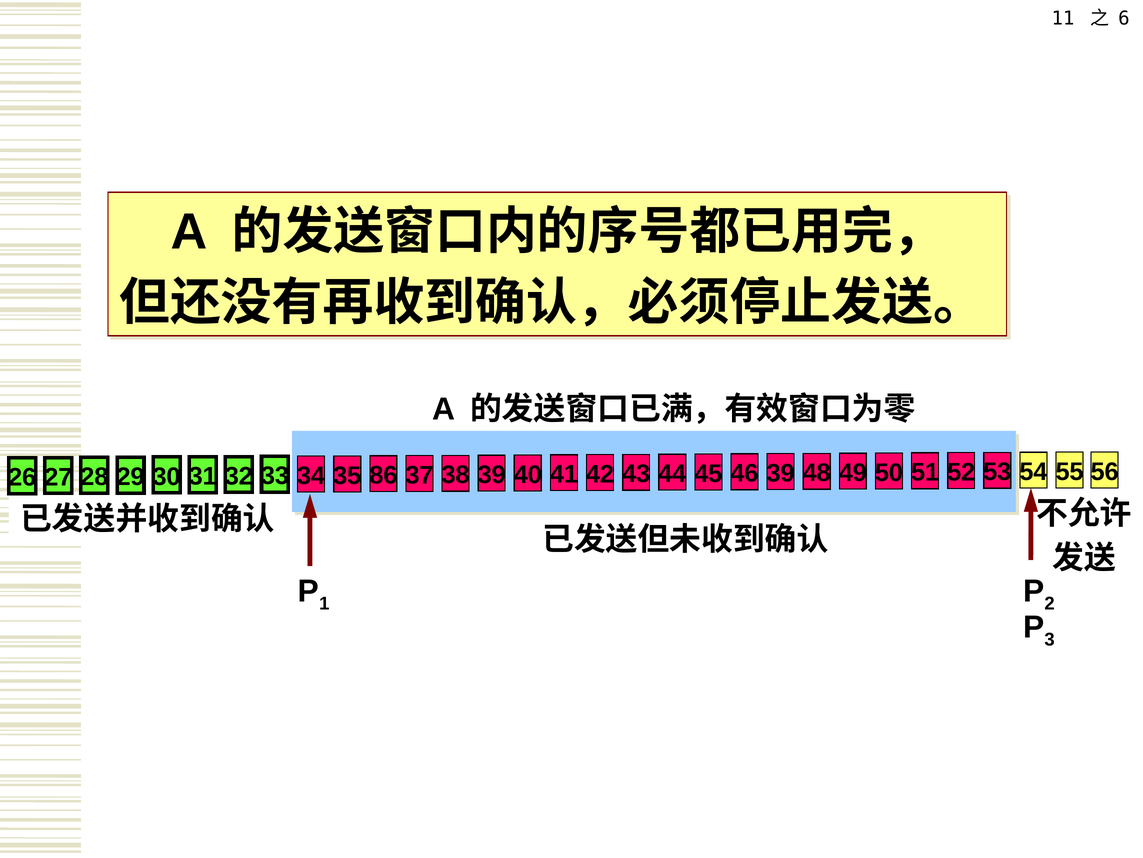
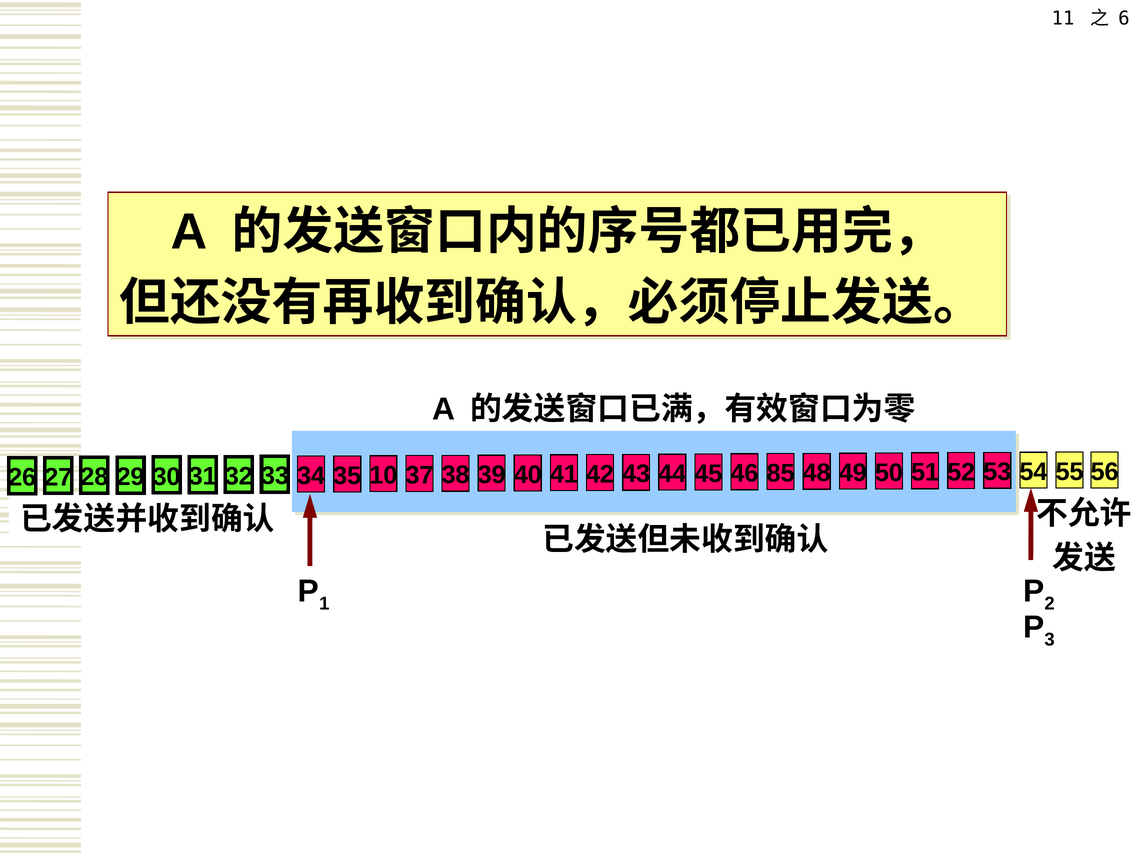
86: 86 -> 10
46 39: 39 -> 85
